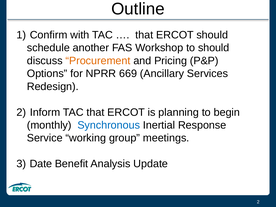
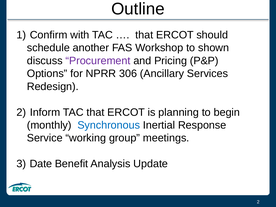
to should: should -> shown
Procurement colour: orange -> purple
669: 669 -> 306
